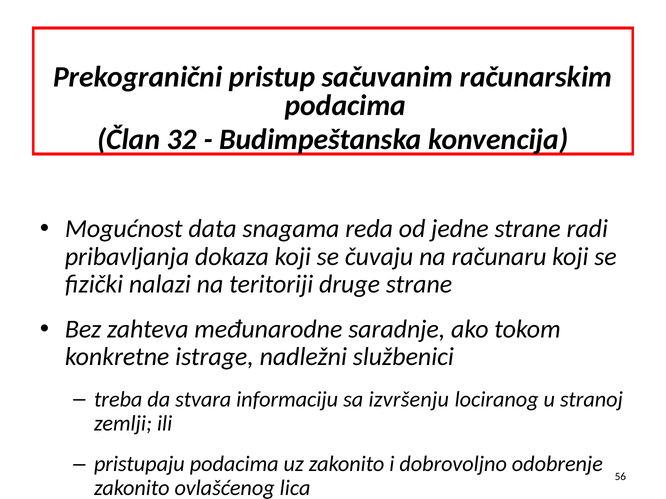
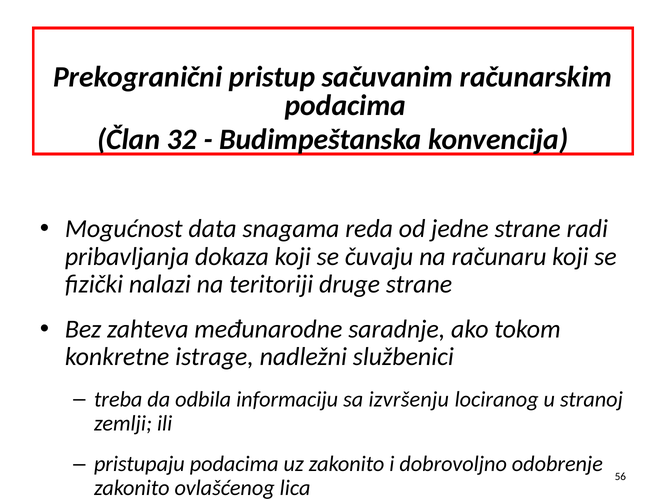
stvara: stvara -> odbila
